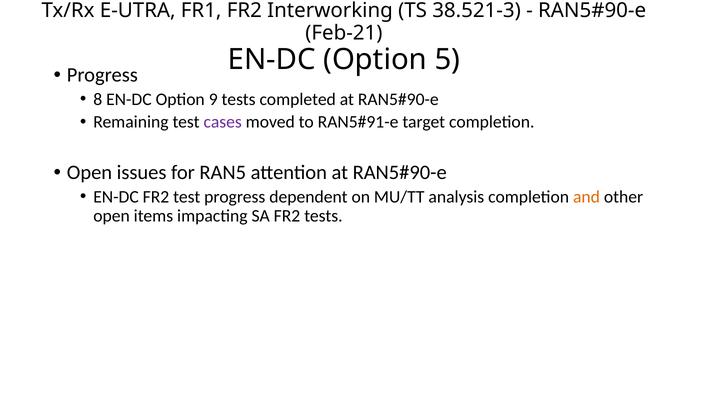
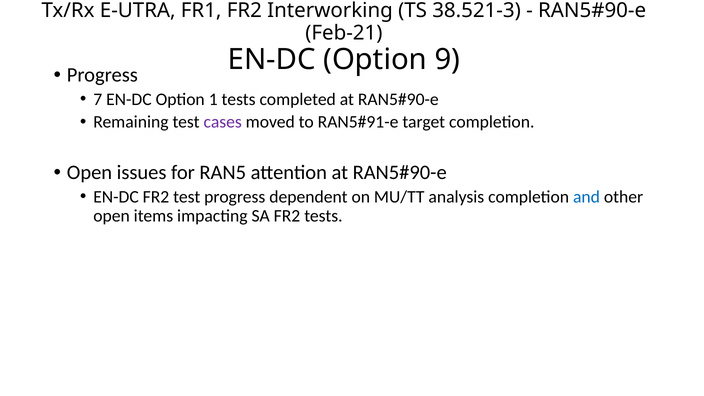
5: 5 -> 9
8: 8 -> 7
9: 9 -> 1
and colour: orange -> blue
